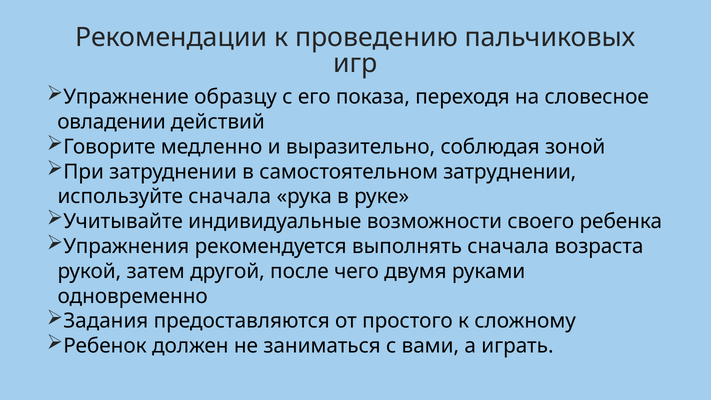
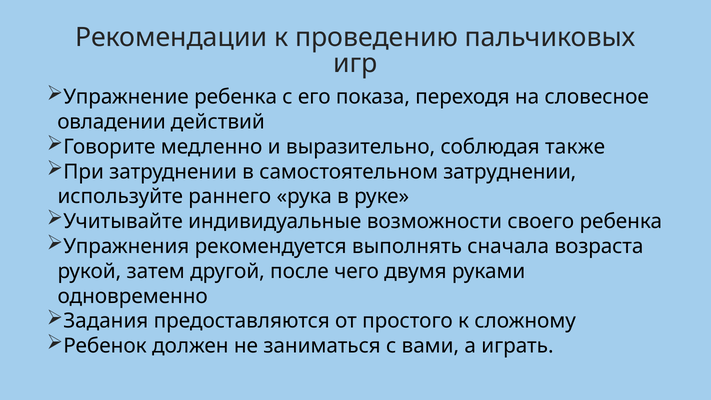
Упражнение образцу: образцу -> ребенка
зоной: зоной -> также
используйте сначала: сначала -> раннего
